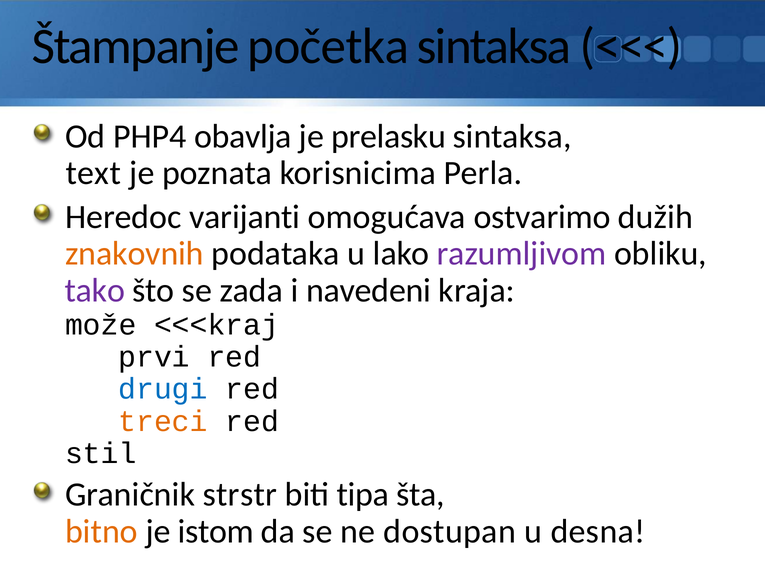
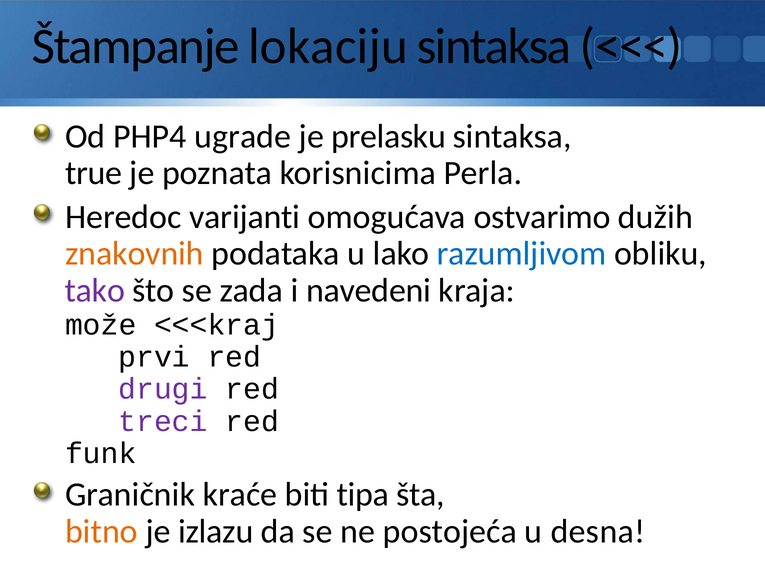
početka: početka -> lokaciju
obavlja: obavlja -> ugrade
text: text -> true
razumljivom colour: purple -> blue
drugi colour: blue -> purple
treci colour: orange -> purple
stil: stil -> funk
strstr: strstr -> kraće
istom: istom -> izlazu
dostupan: dostupan -> postojeća
